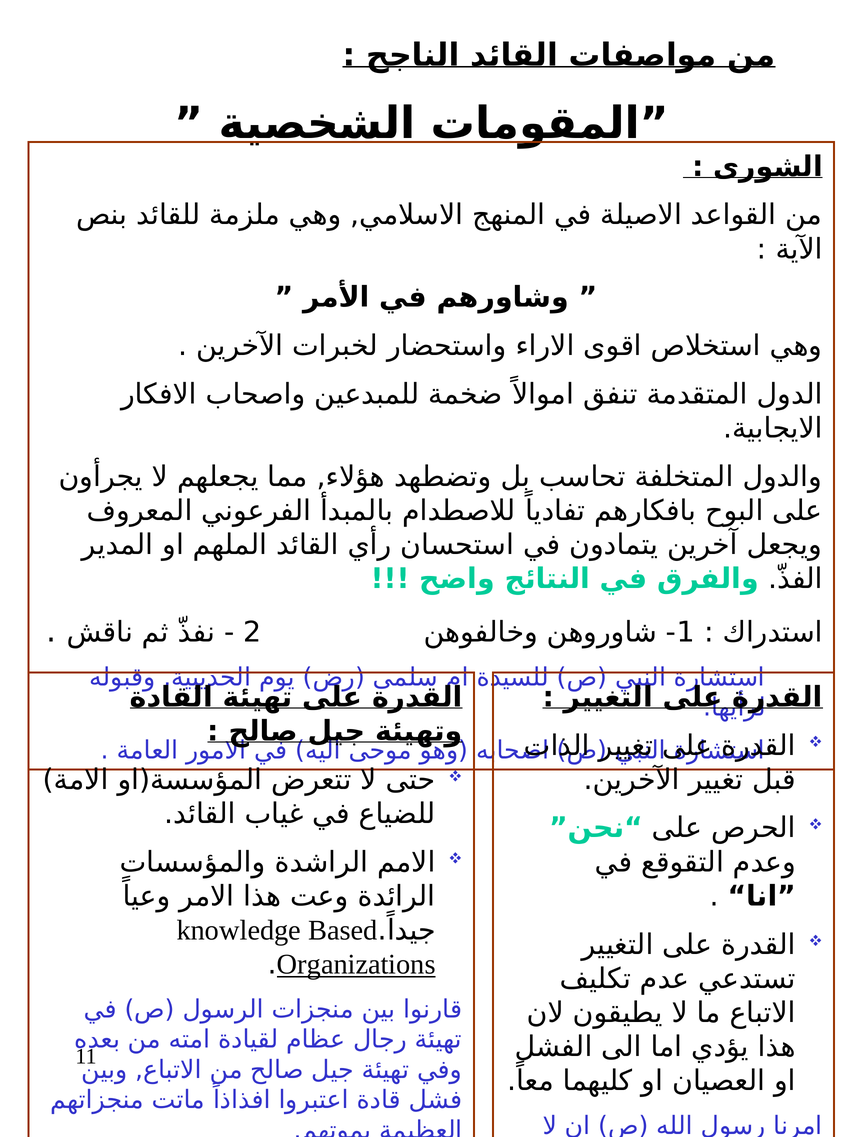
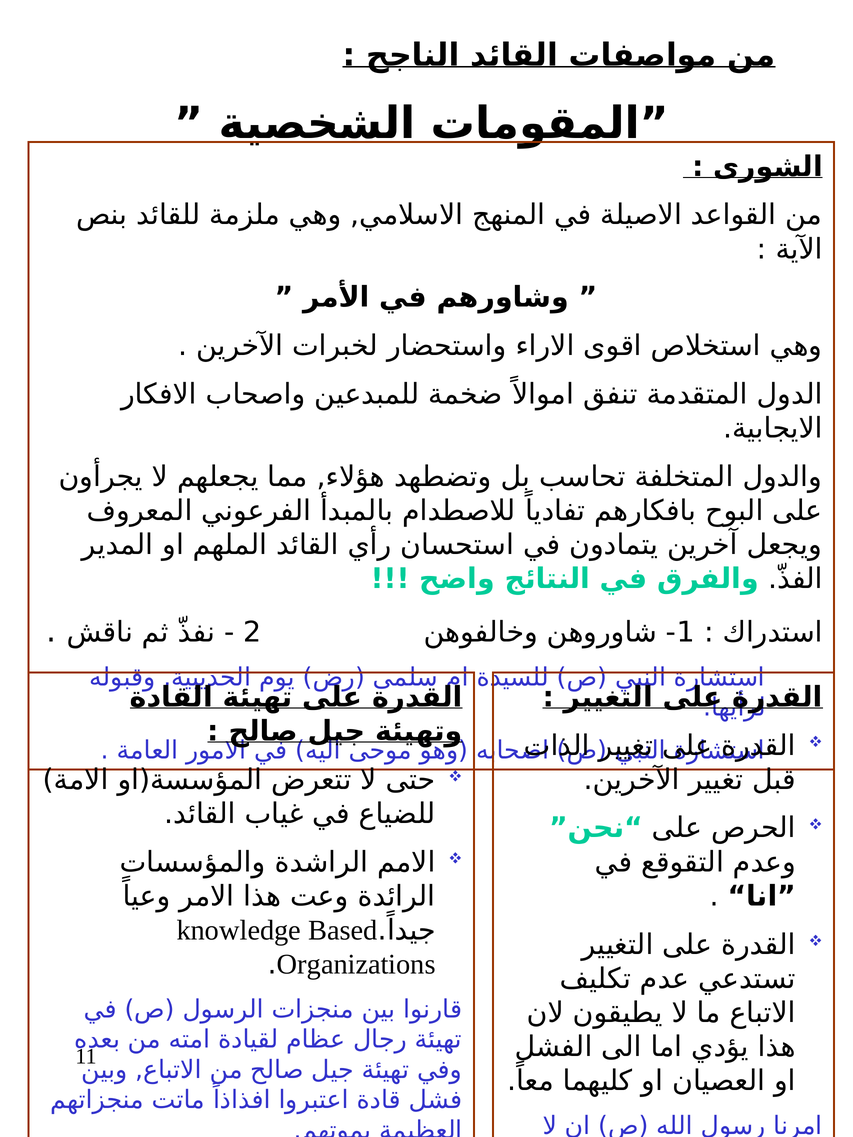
Organizations underline: present -> none
